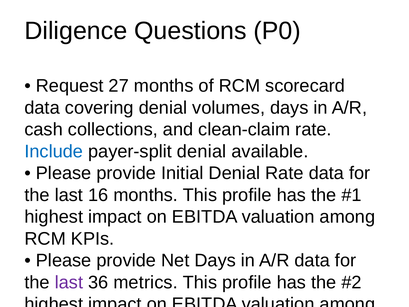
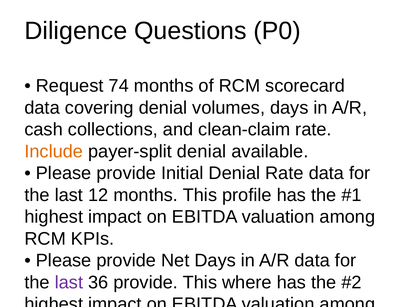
27: 27 -> 74
Include colour: blue -> orange
16: 16 -> 12
36 metrics: metrics -> provide
profile at (247, 282): profile -> where
